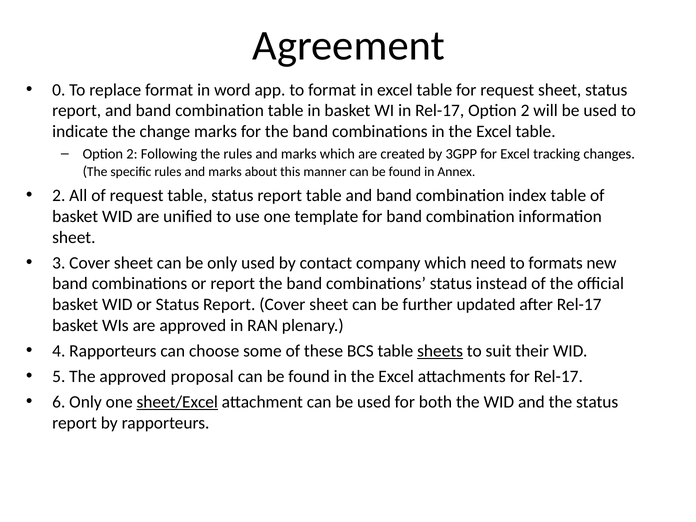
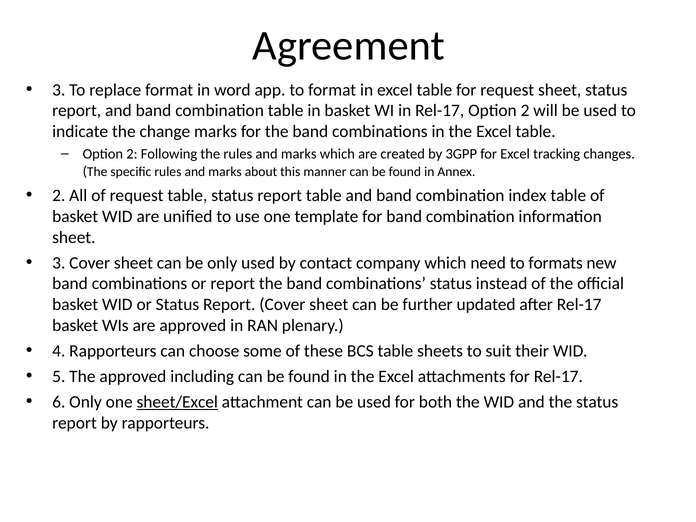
0 at (59, 90): 0 -> 3
sheets underline: present -> none
proposal: proposal -> including
